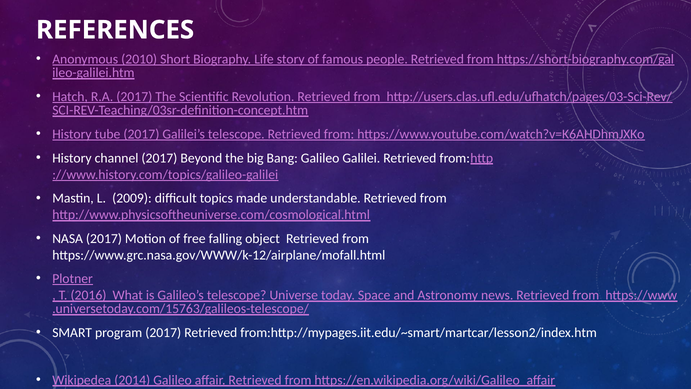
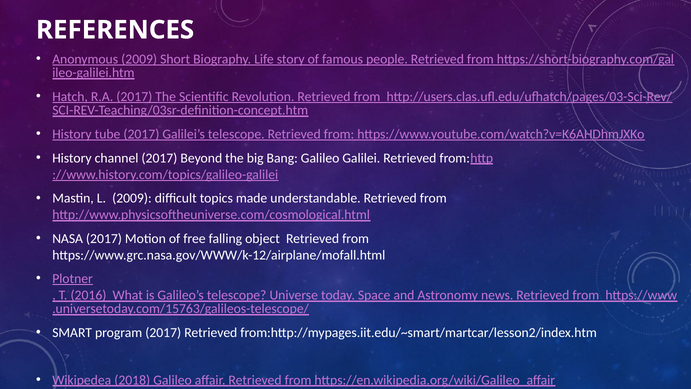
Anonymous 2010: 2010 -> 2009
2014: 2014 -> 2018
